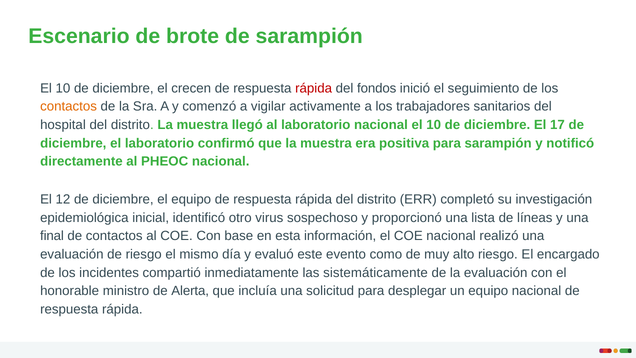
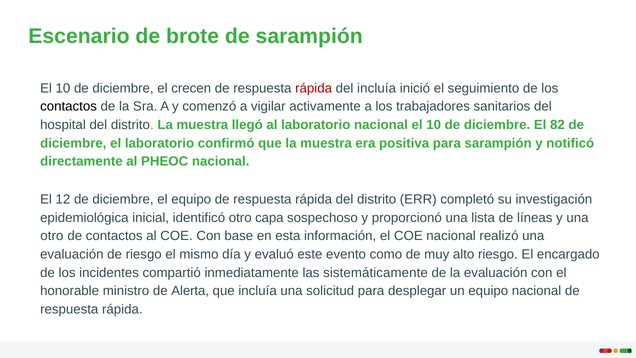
del fondos: fondos -> incluía
contactos at (69, 106) colour: orange -> black
17: 17 -> 82
virus: virus -> capa
final at (52, 236): final -> otro
